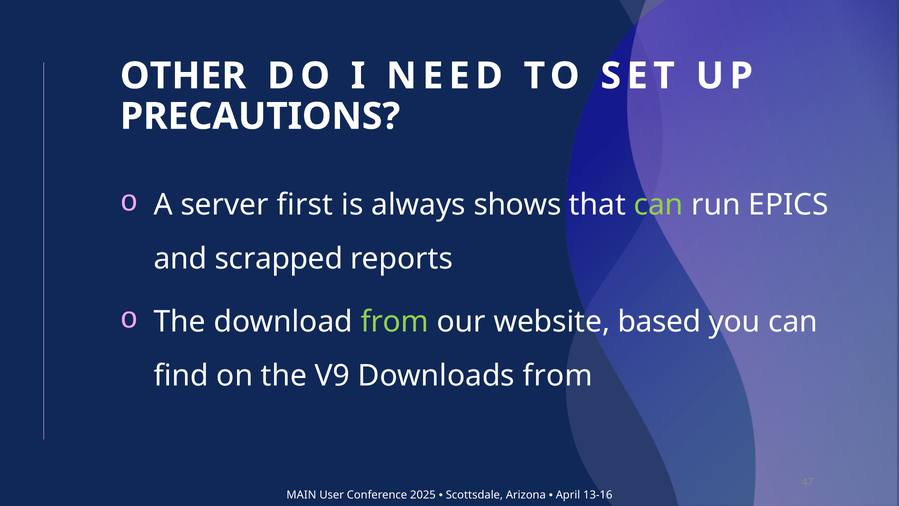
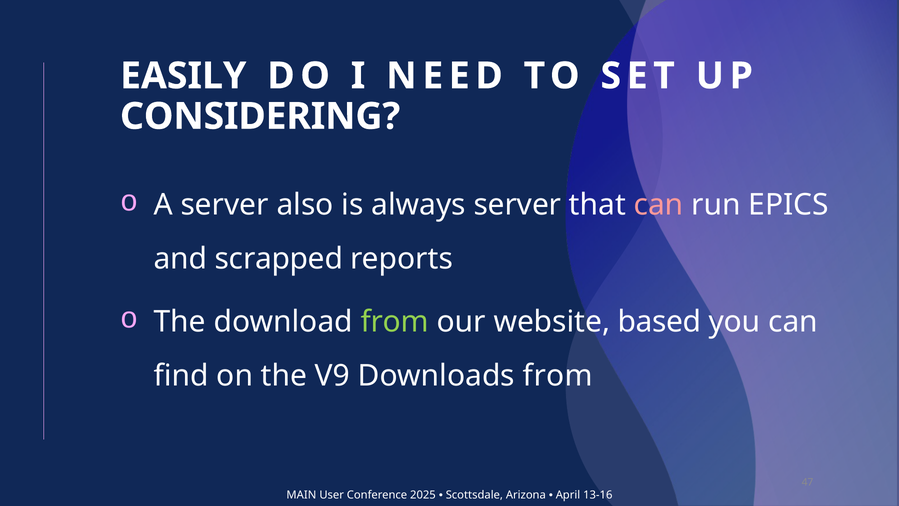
OTHER: OTHER -> EASILY
PRECAUTIONS: PRECAUTIONS -> CONSIDERING
first: first -> also
always shows: shows -> server
can at (659, 205) colour: light green -> pink
